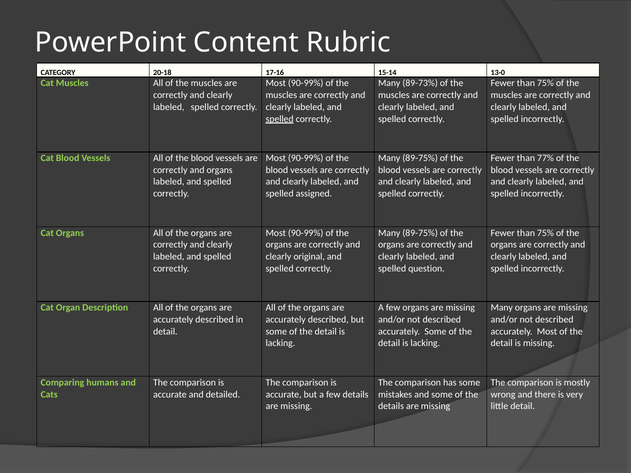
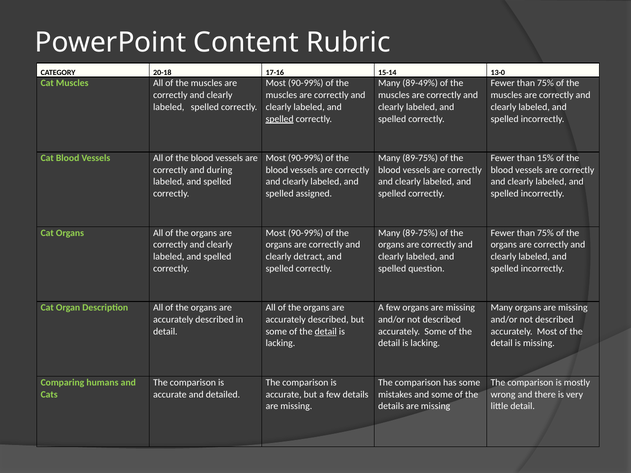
89-73%: 89-73% -> 89-49%
77%: 77% -> 15%
and organs: organs -> during
original: original -> detract
detail at (326, 332) underline: none -> present
